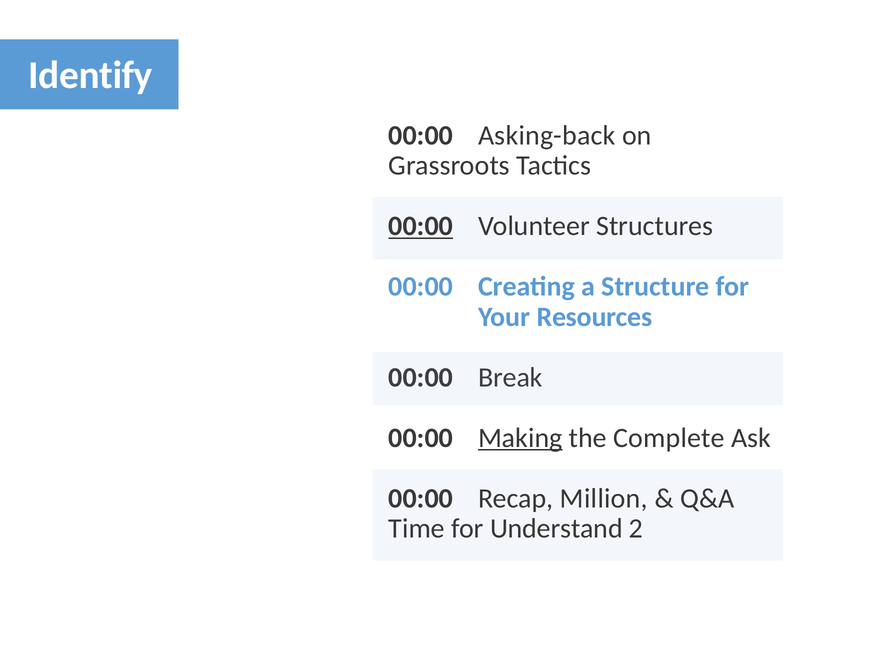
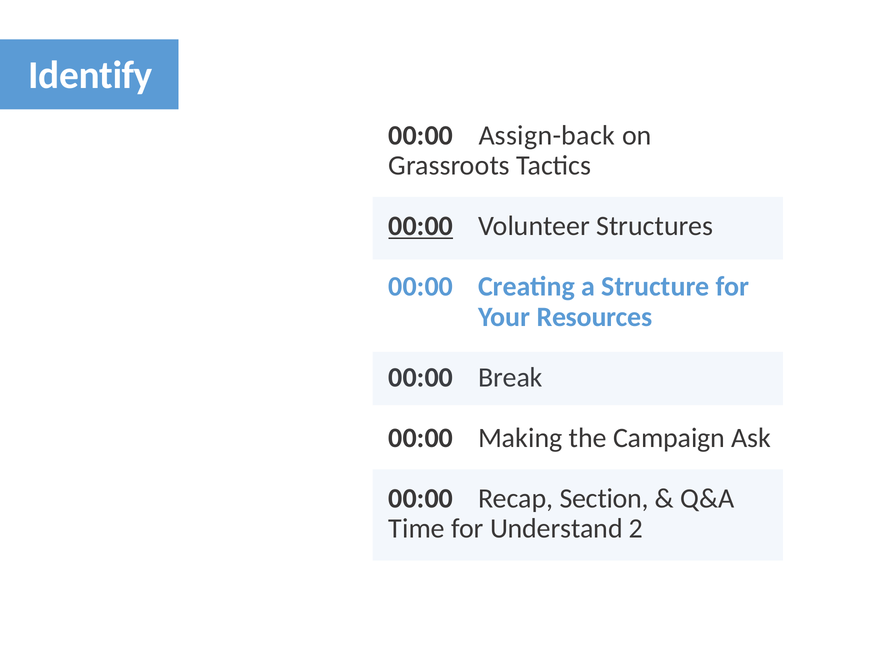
Asking-back: Asking-back -> Assign-back
Making underline: present -> none
Complete: Complete -> Campaign
Million: Million -> Section
